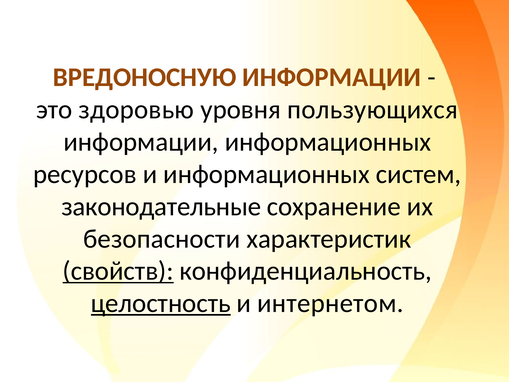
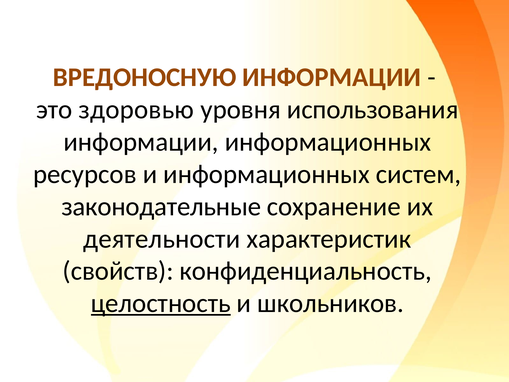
пользующихся: пользующихся -> использования
безопасности: безопасности -> деятельности
свойств underline: present -> none
интернетом: интернетом -> школьников
